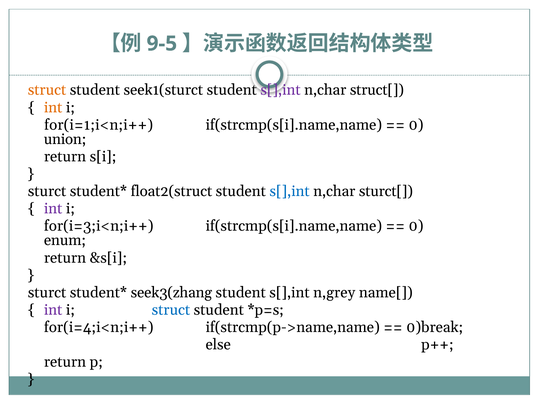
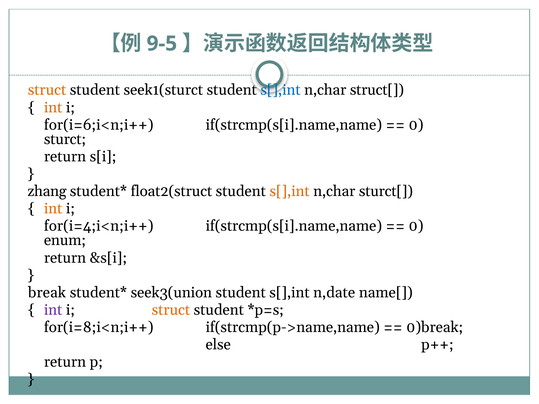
s[],int at (281, 90) colour: purple -> blue
for(i=1;i<n;i++: for(i=1;i<n;i++ -> for(i=6;i<n;i++
union: union -> sturct
sturct at (47, 191): sturct -> zhang
s[],int at (290, 191) colour: blue -> orange
int at (53, 209) colour: purple -> orange
for(i=3;i<n;i++: for(i=3;i<n;i++ -> for(i=4;i<n;i++
sturct at (47, 293): sturct -> break
seek3(zhang: seek3(zhang -> seek3(union
n,grey: n,grey -> n,date
struct at (171, 310) colour: blue -> orange
for(i=4;i<n;i++: for(i=4;i<n;i++ -> for(i=8;i<n;i++
